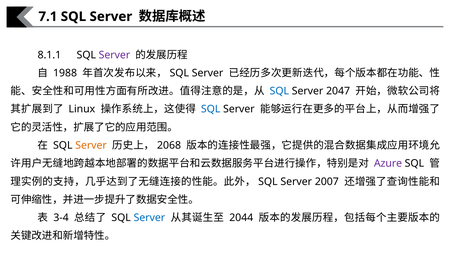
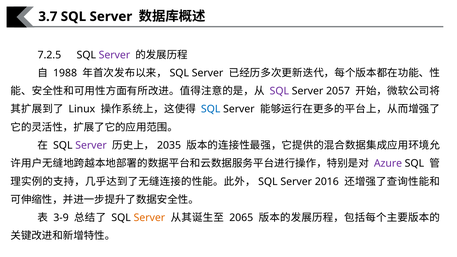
7.1: 7.1 -> 3.7
8.1.1: 8.1.1 -> 7.2.5
SQL at (279, 91) colour: blue -> purple
2047: 2047 -> 2057
Server at (91, 145) colour: orange -> purple
2068: 2068 -> 2035
2007: 2007 -> 2016
3-4: 3-4 -> 3-9
Server at (149, 218) colour: blue -> orange
2044: 2044 -> 2065
